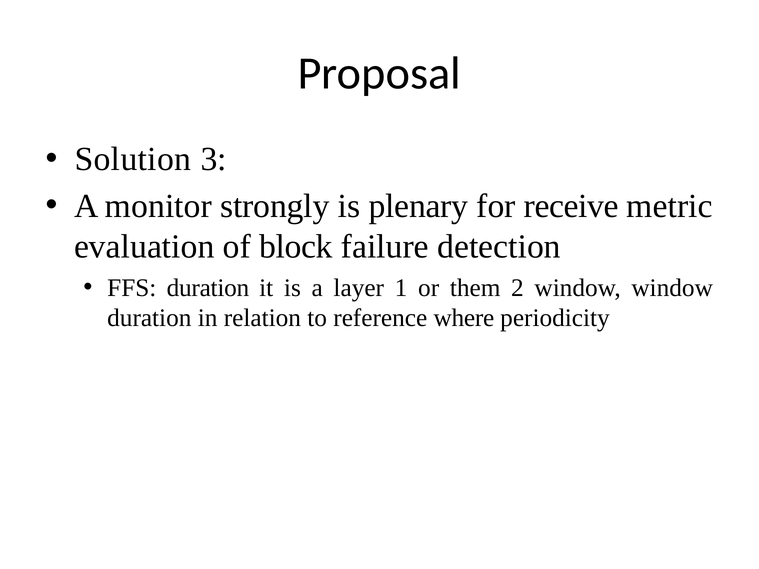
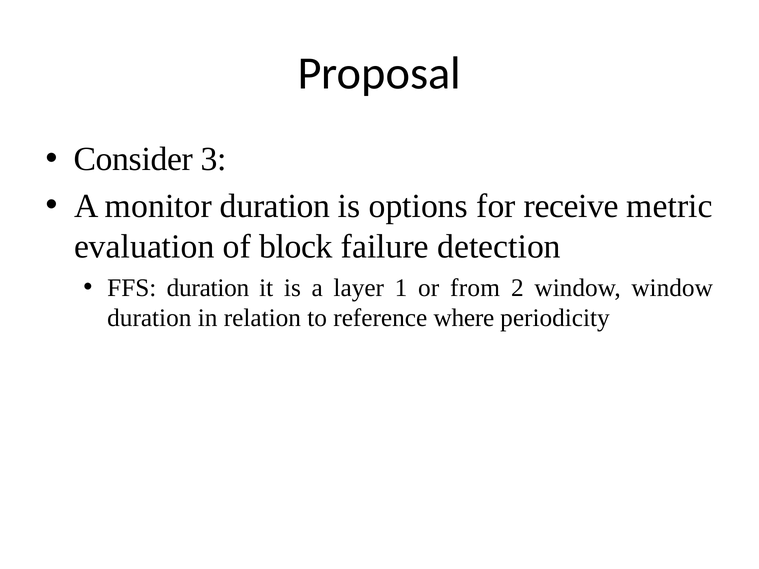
Solution: Solution -> Consider
monitor strongly: strongly -> duration
plenary: plenary -> options
them: them -> from
